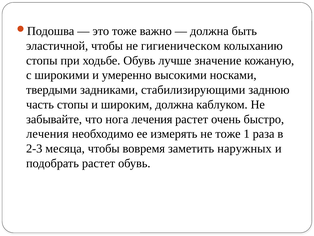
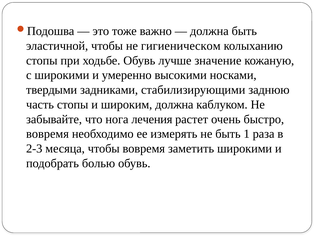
лечения at (47, 134): лечения -> вовремя
не тоже: тоже -> быть
заметить наружных: наружных -> широкими
подобрать растет: растет -> болью
